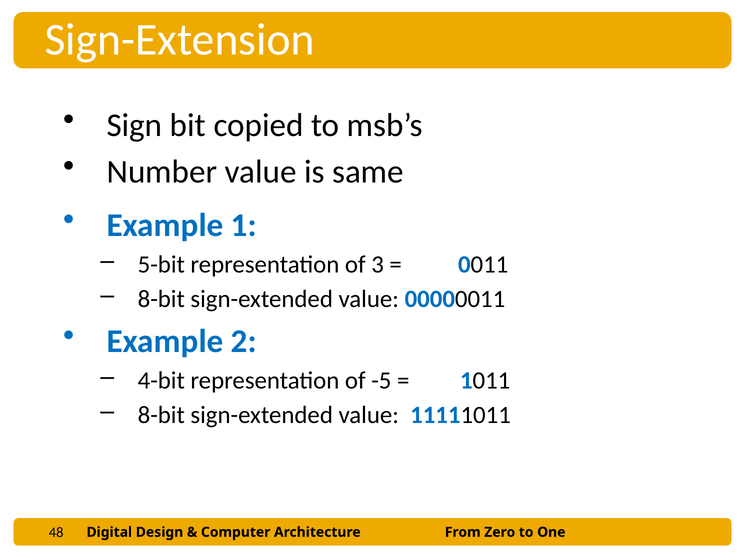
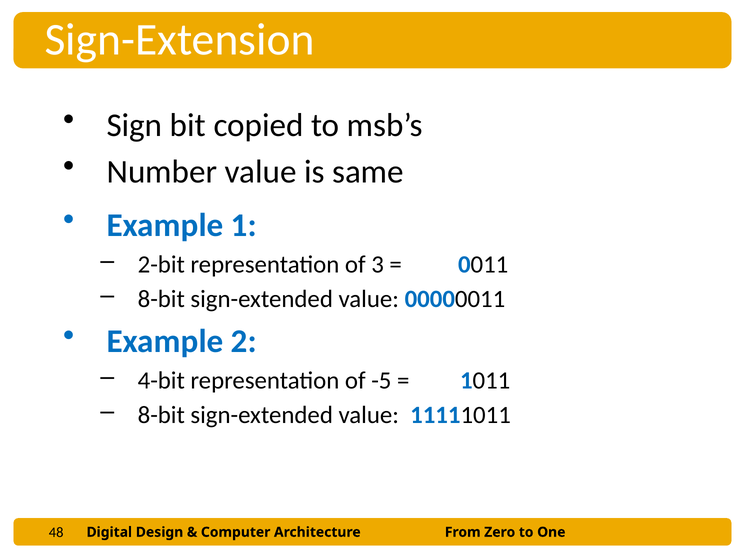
5-bit: 5-bit -> 2-bit
